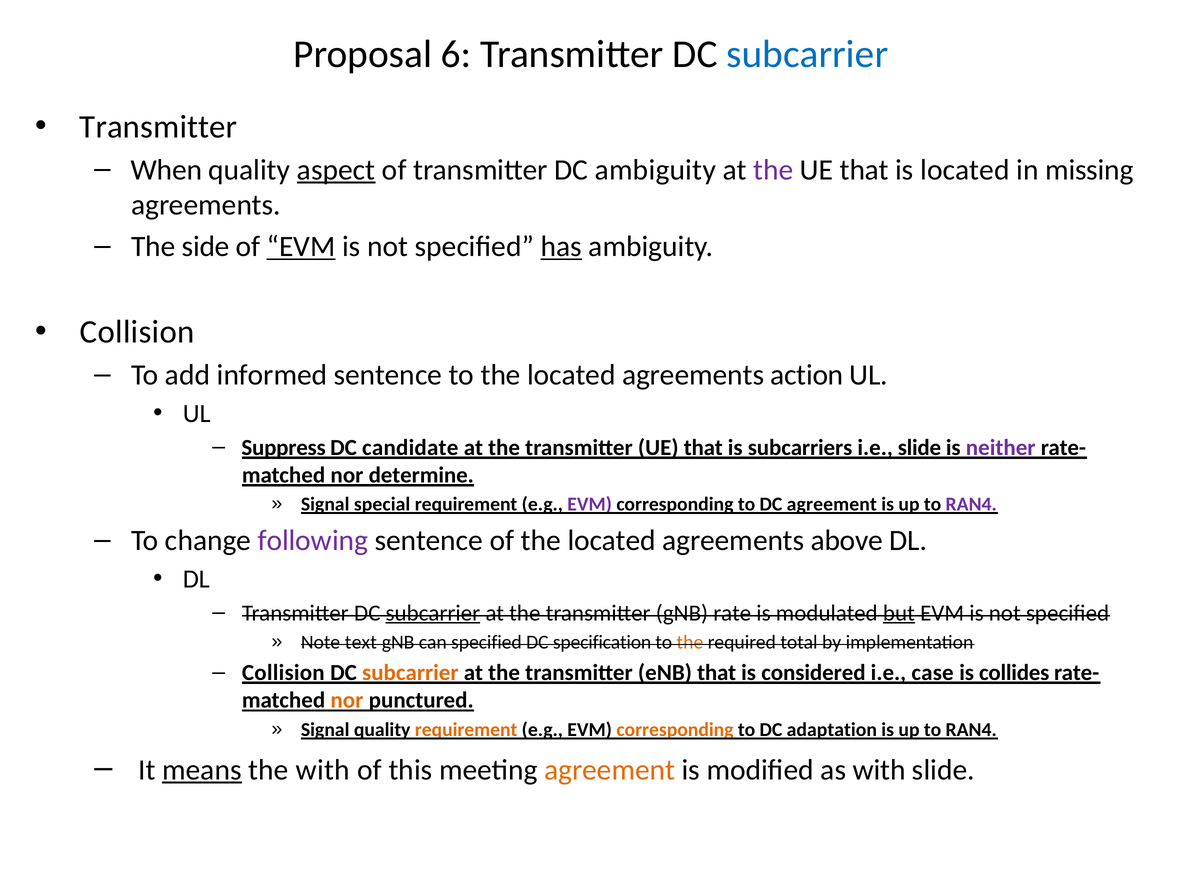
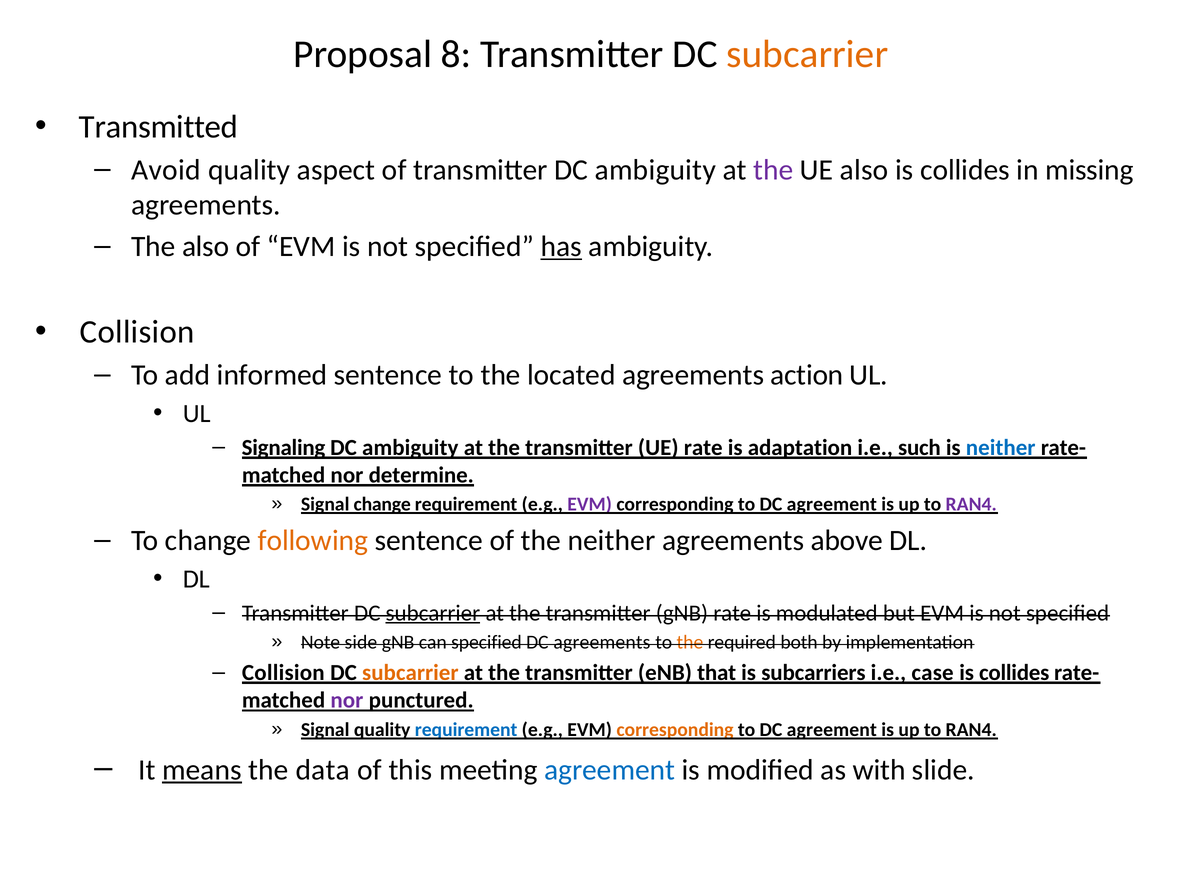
6: 6 -> 8
subcarrier at (807, 54) colour: blue -> orange
Transmitter at (158, 127): Transmitter -> Transmitted
When: When -> Avoid
aspect underline: present -> none
that at (864, 170): that -> also
located at (965, 170): located -> collides
The side: side -> also
EVM at (301, 247) underline: present -> none
Suppress: Suppress -> Signaling
candidate at (410, 448): candidate -> ambiguity
transmitter UE that: that -> rate
subcarriers: subcarriers -> adaptation
i.e slide: slide -> such
neither at (1001, 448) colour: purple -> blue
Signal special: special -> change
following colour: purple -> orange
of the located: located -> neither
but underline: present -> none
text: text -> side
DC specification: specification -> agreements
total: total -> both
considered: considered -> subcarriers
nor at (347, 701) colour: orange -> purple
requirement at (466, 730) colour: orange -> blue
adaptation at (832, 730): adaptation -> agreement
the with: with -> data
agreement at (610, 770) colour: orange -> blue
